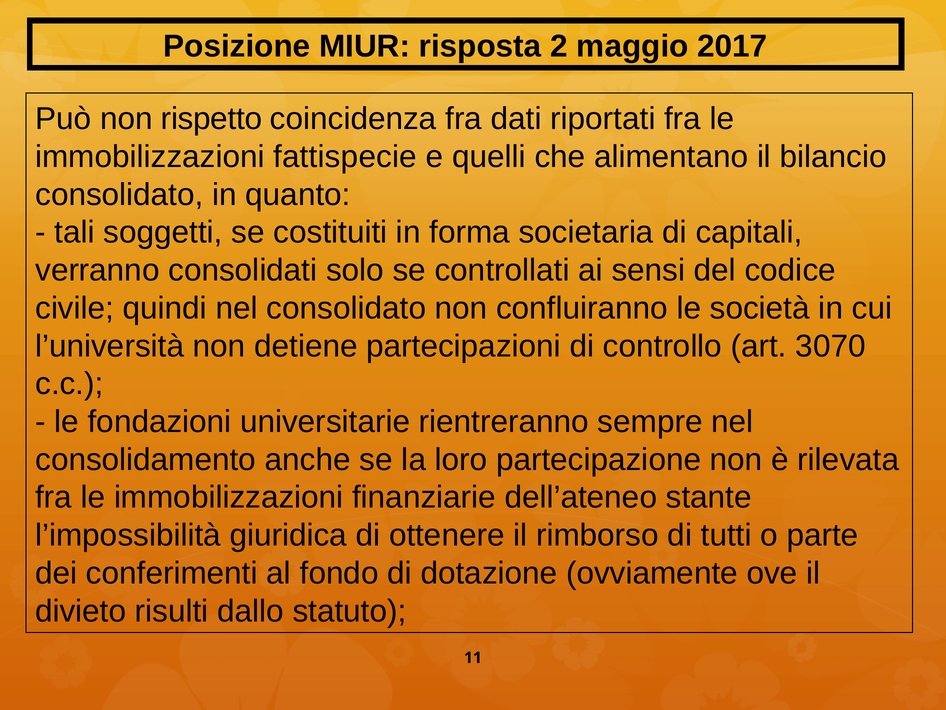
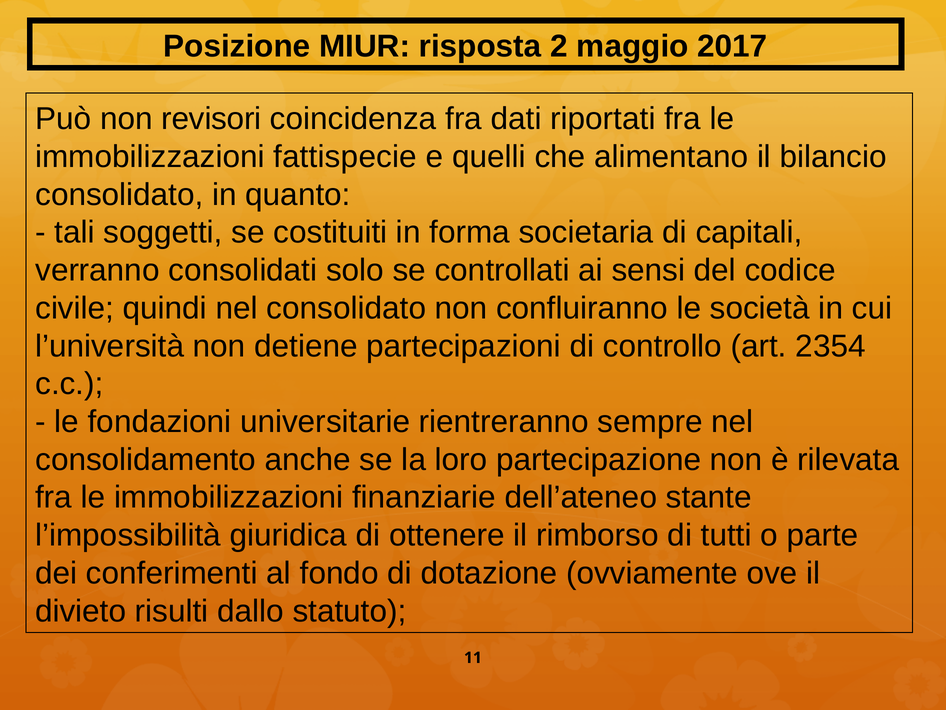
rispetto: rispetto -> revisori
3070: 3070 -> 2354
